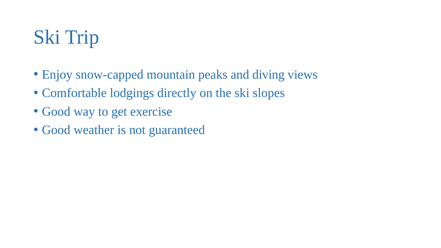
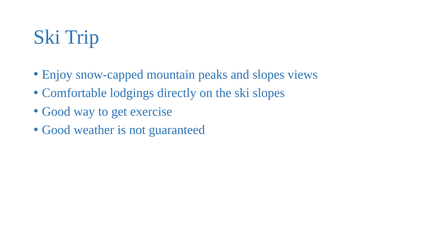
and diving: diving -> slopes
